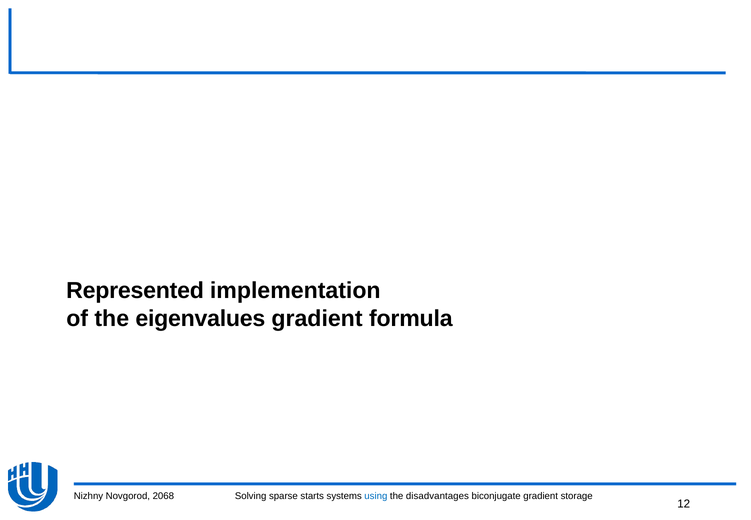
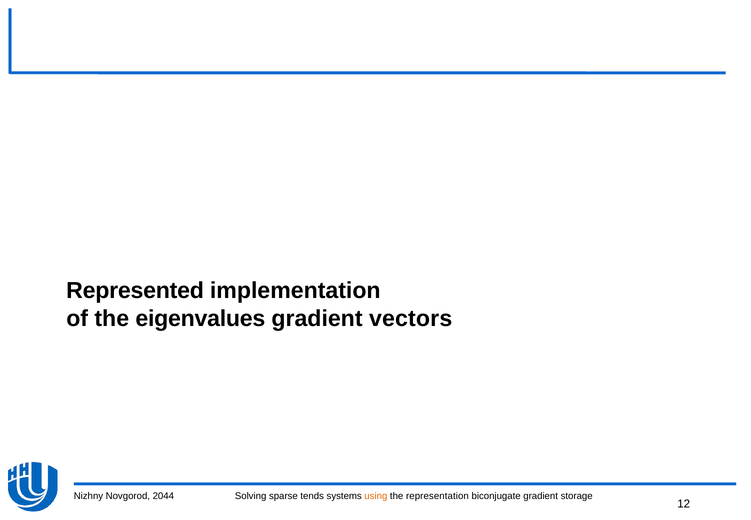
formula: formula -> vectors
2068: 2068 -> 2044
starts: starts -> tends
using colour: blue -> orange
disadvantages: disadvantages -> representation
